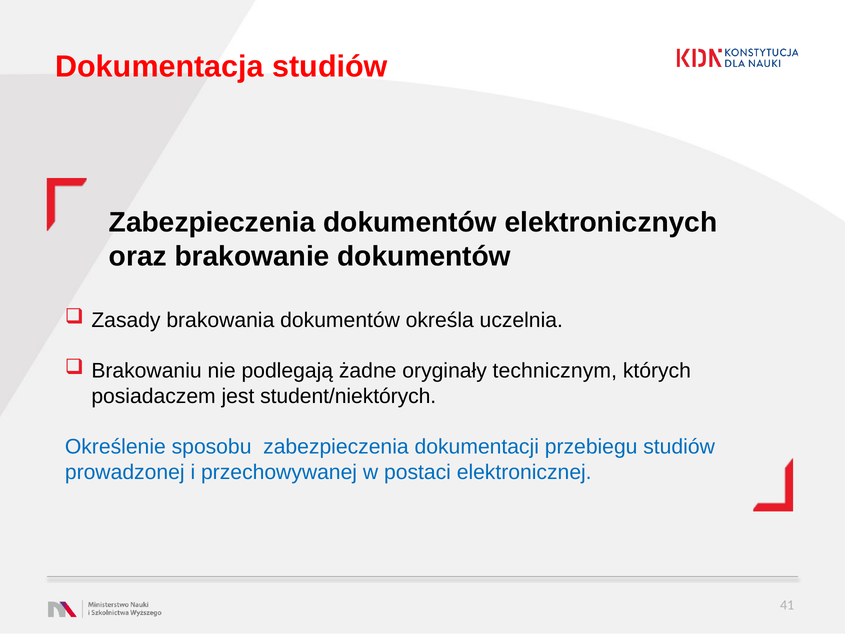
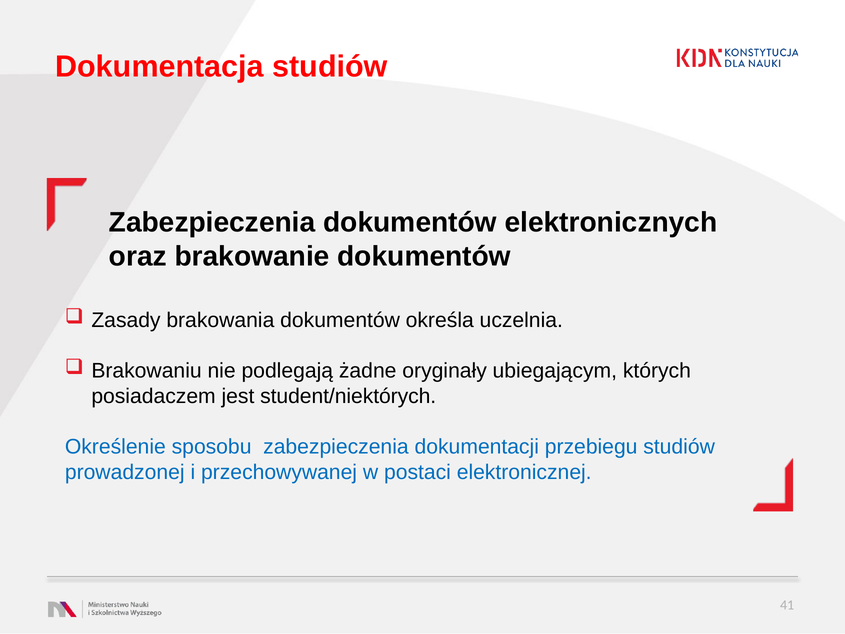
technicznym: technicznym -> ubiegającym
